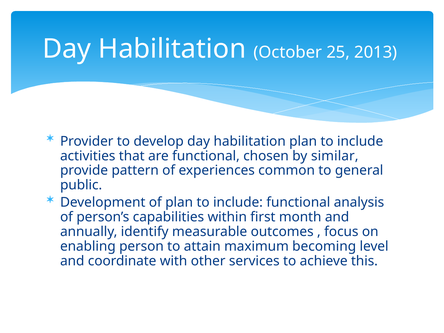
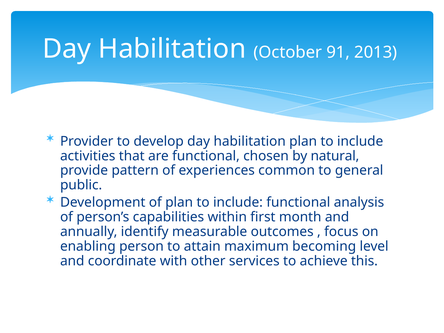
25: 25 -> 91
similar: similar -> natural
